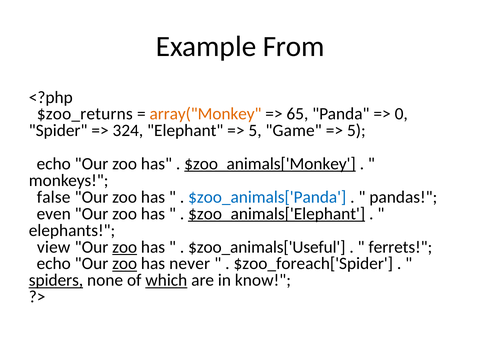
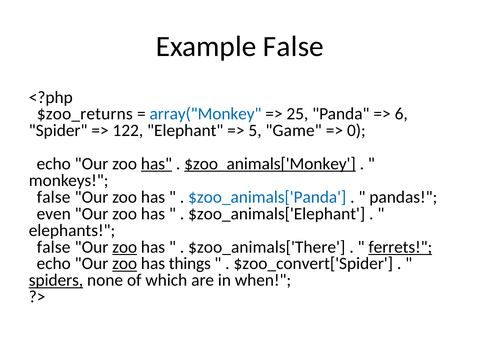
Example From: From -> False
array("Monkey colour: orange -> blue
65: 65 -> 25
0: 0 -> 6
324: 324 -> 122
5 at (356, 131): 5 -> 0
has at (156, 164) underline: none -> present
$zoo_animals['Elephant underline: present -> none
view at (54, 247): view -> false
$zoo_animals['Useful: $zoo_animals['Useful -> $zoo_animals['There
ferrets underline: none -> present
never: never -> things
$zoo_foreach['Spider: $zoo_foreach['Spider -> $zoo_convert['Spider
which underline: present -> none
know: know -> when
